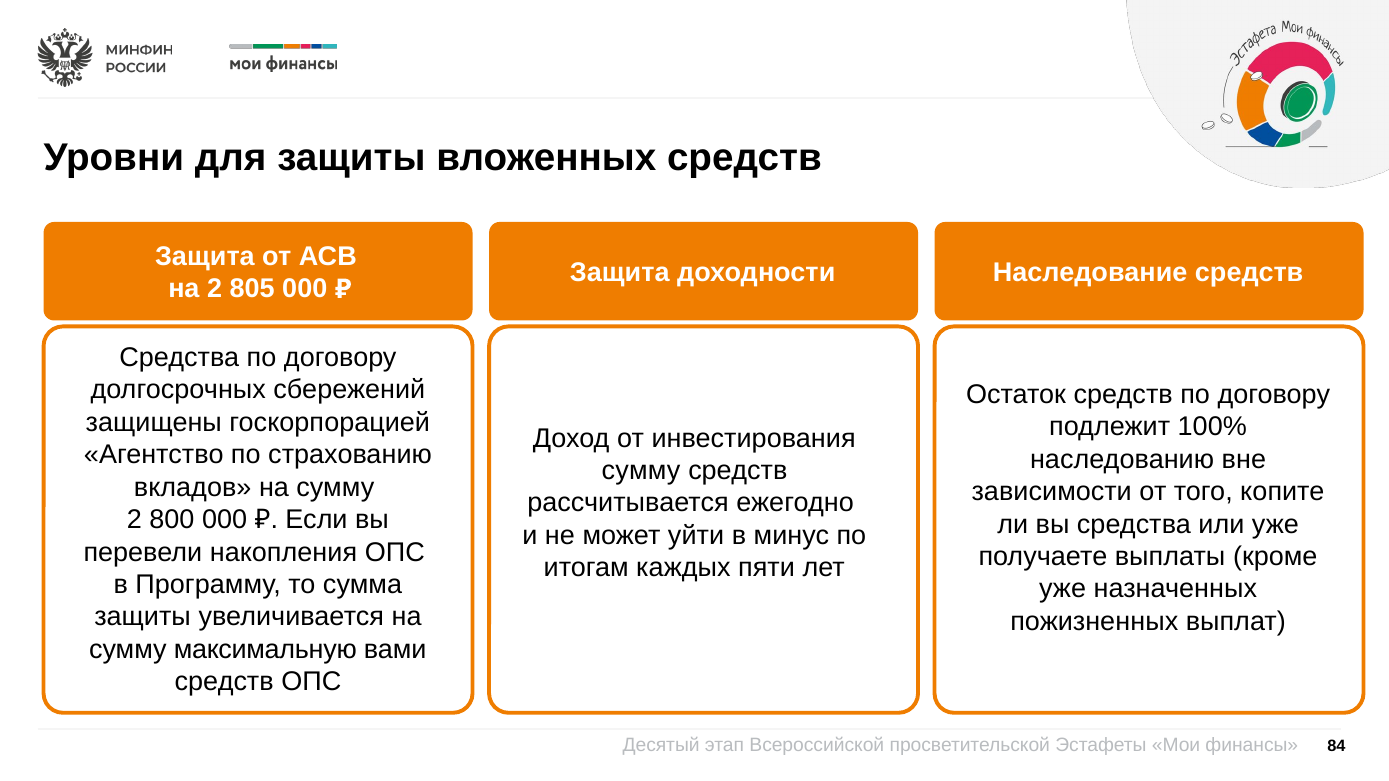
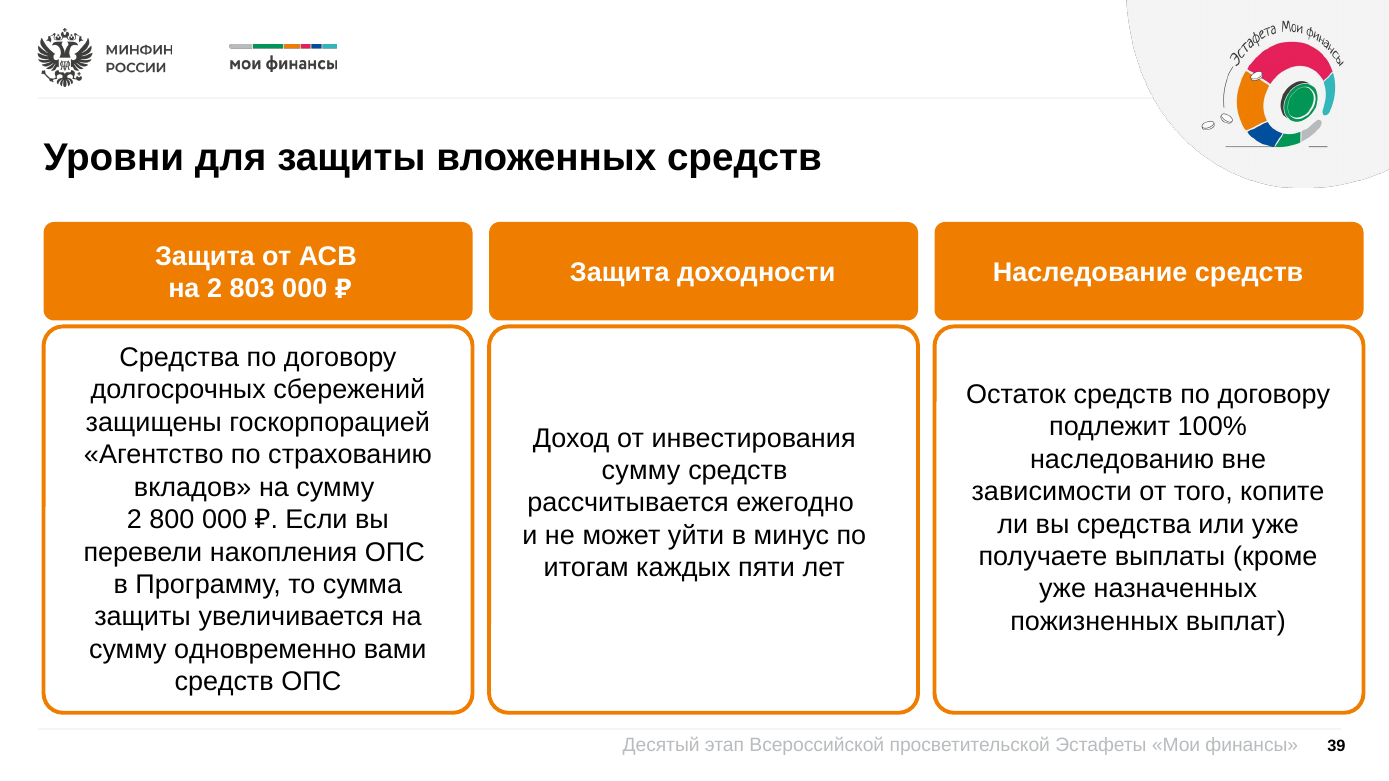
805: 805 -> 803
максимальную: максимальную -> одновременно
84: 84 -> 39
